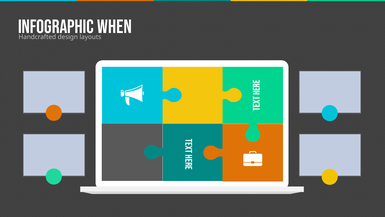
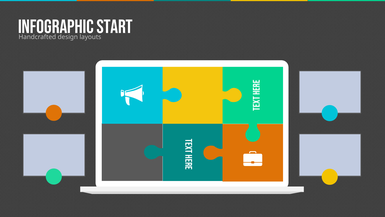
WHEN: WHEN -> START
